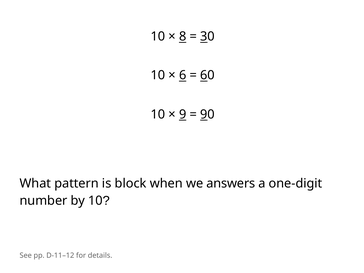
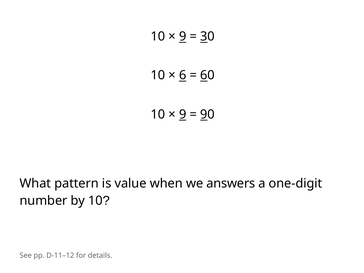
8 at (183, 37): 8 -> 9
block: block -> value
